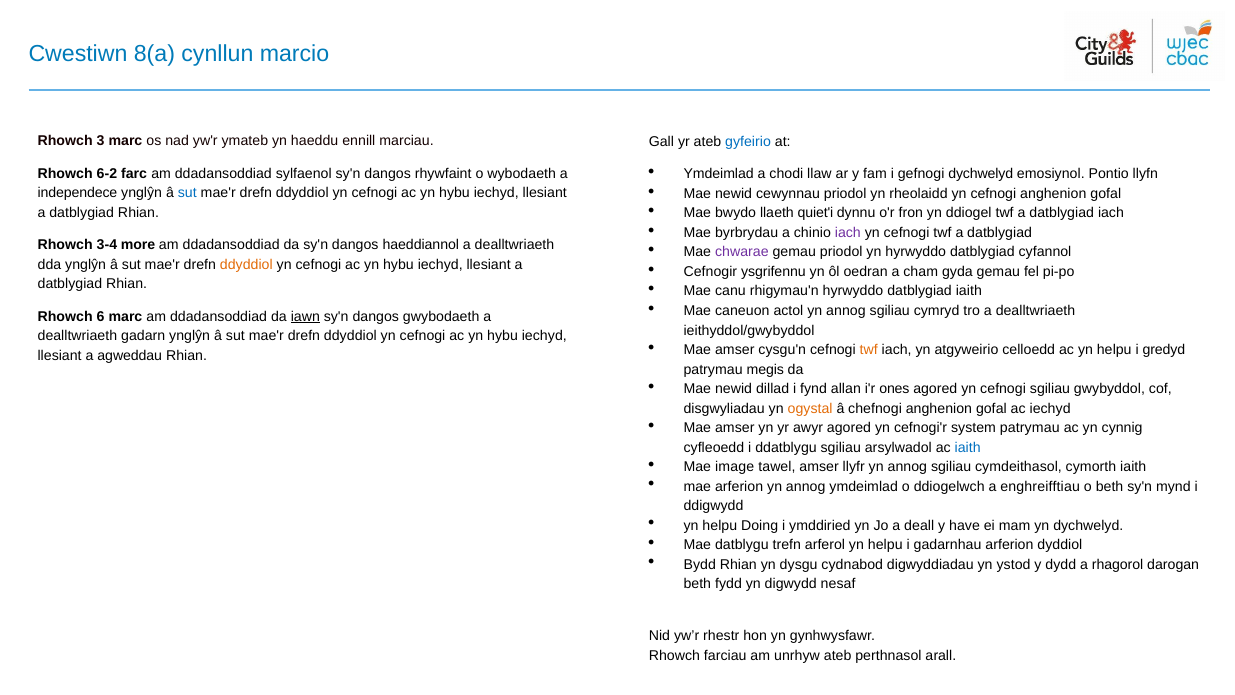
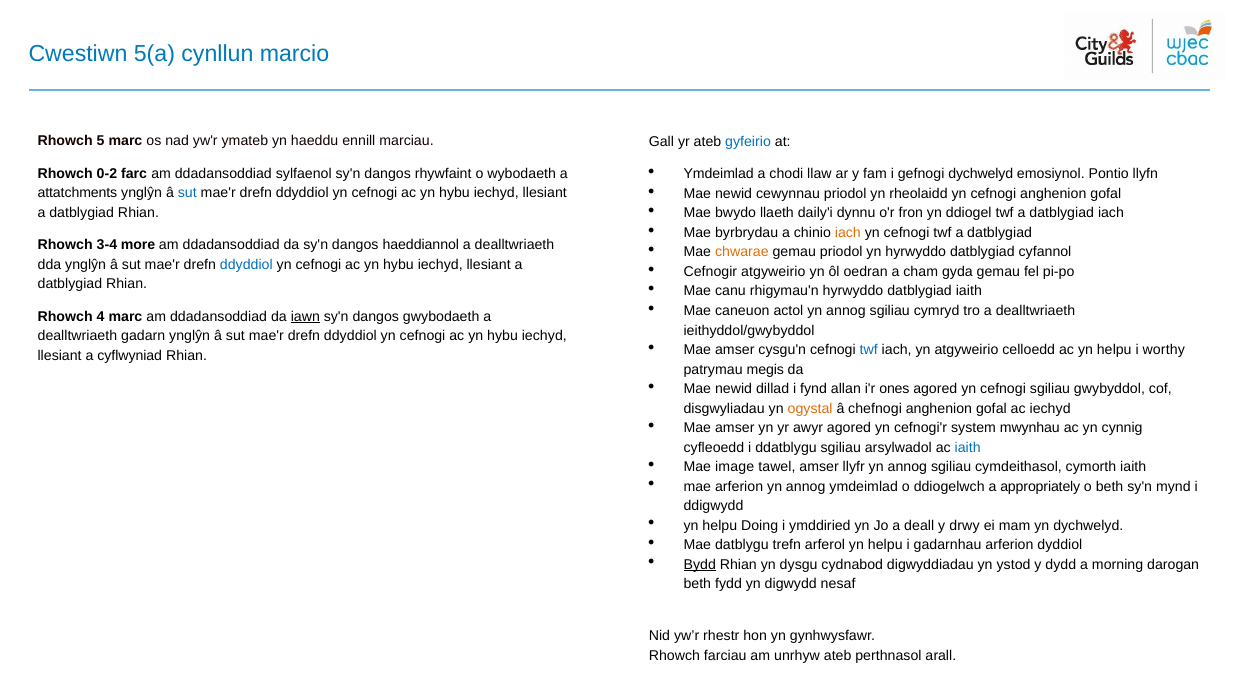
8(a: 8(a -> 5(a
3: 3 -> 5
6-2: 6-2 -> 0-2
independece: independece -> attatchments
quiet'i: quiet'i -> daily'i
iach at (848, 233) colour: purple -> orange
chwarae colour: purple -> orange
ddyddiol at (246, 264) colour: orange -> blue
Cefnogir ysgrifennu: ysgrifennu -> atgyweirio
6: 6 -> 4
twf at (869, 350) colour: orange -> blue
gredyd: gredyd -> worthy
agweddau: agweddau -> cyflwyniad
system patrymau: patrymau -> mwynhau
enghreifftiau: enghreifftiau -> appropriately
have: have -> drwy
Bydd underline: none -> present
rhagorol: rhagorol -> morning
